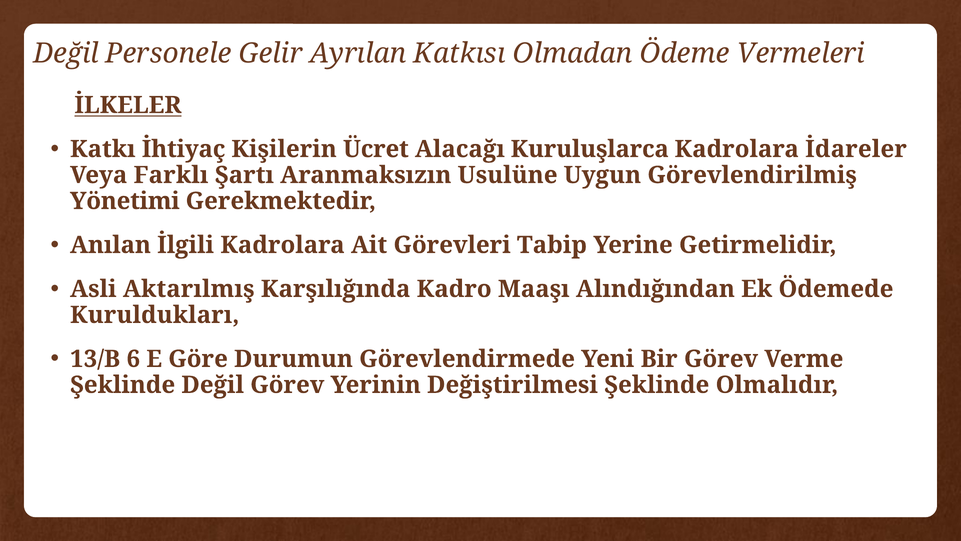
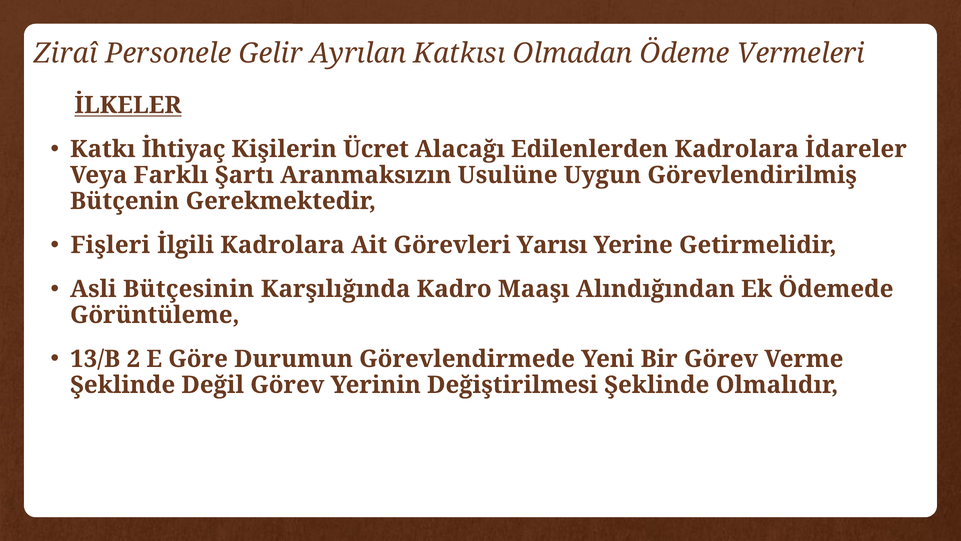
Değil at (66, 53): Değil -> Ziraî
Kuruluşlarca: Kuruluşlarca -> Edilenlerden
Yönetimi: Yönetimi -> Bütçenin
Anılan: Anılan -> Fişleri
Tabip: Tabip -> Yarısı
Aktarılmış: Aktarılmış -> Bütçesinin
Kuruldukları: Kuruldukları -> Görüntüleme
6: 6 -> 2
